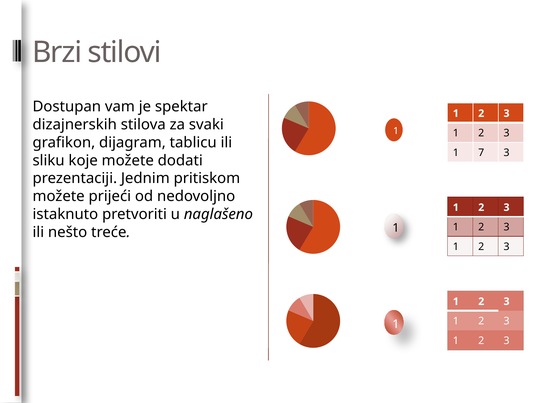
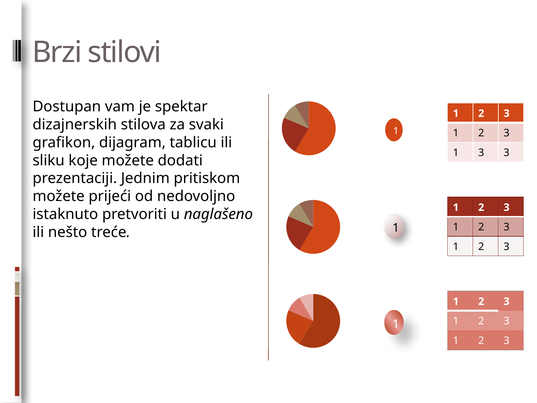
1 7: 7 -> 3
